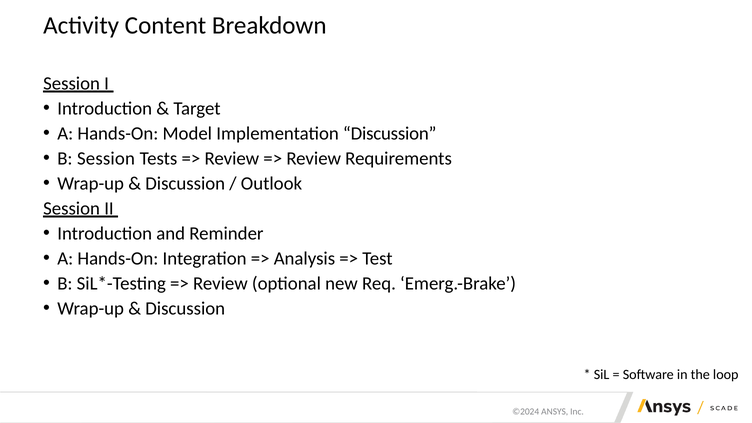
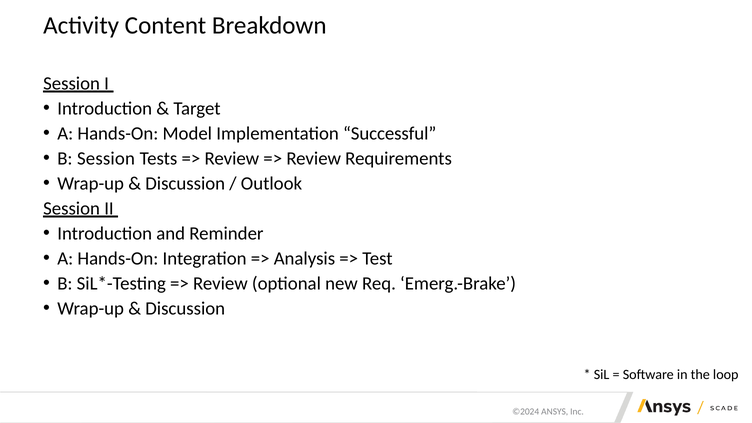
Implementation Discussion: Discussion -> Successful
